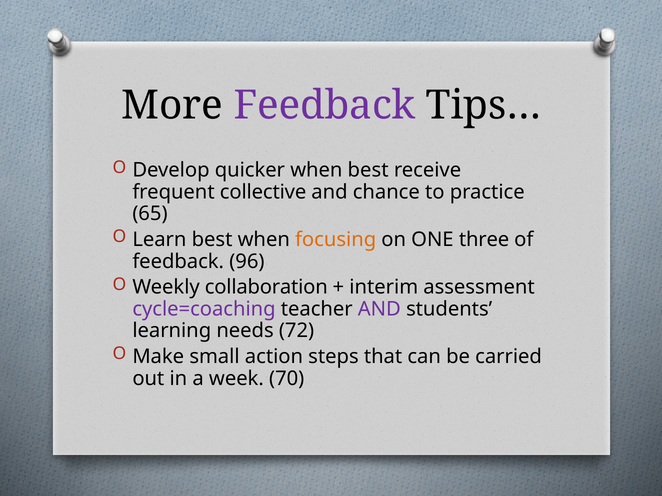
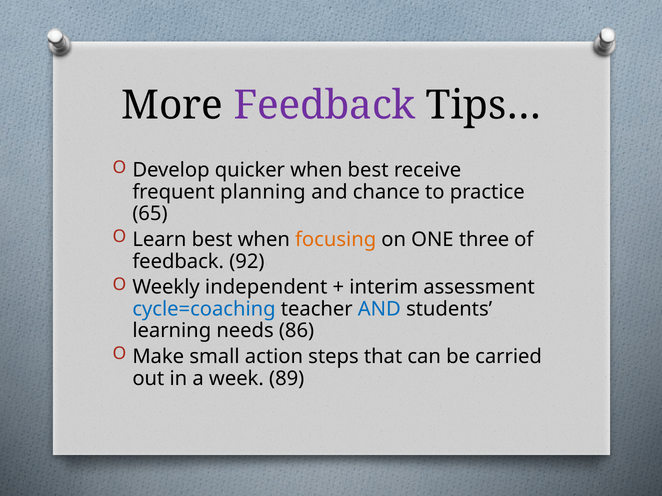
collective: collective -> planning
96: 96 -> 92
collaboration: collaboration -> independent
cycle=coaching colour: purple -> blue
AND at (379, 309) colour: purple -> blue
72: 72 -> 86
70: 70 -> 89
